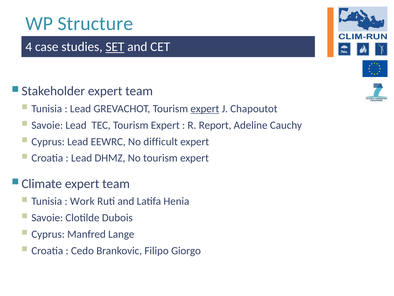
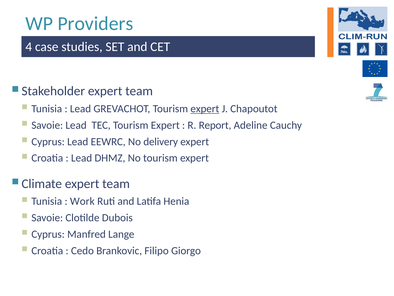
Structure: Structure -> Providers
SET underline: present -> none
difficult: difficult -> delivery
